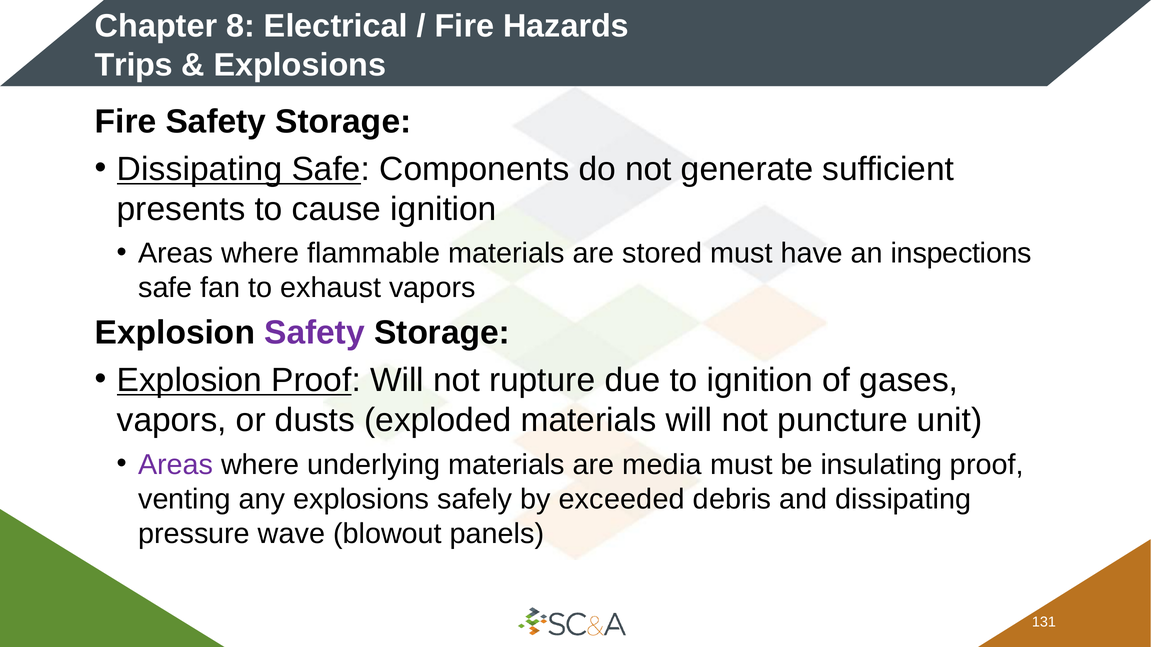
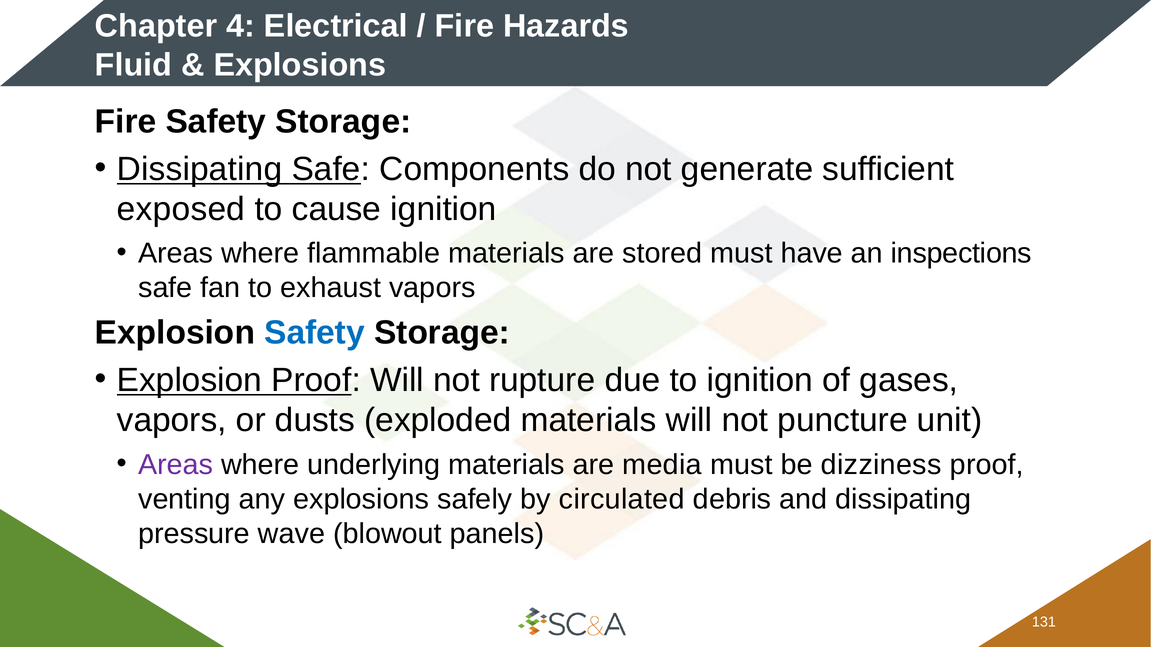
8: 8 -> 4
Trips: Trips -> Fluid
presents: presents -> exposed
Safety at (314, 333) colour: purple -> blue
insulating: insulating -> dizziness
exceeded: exceeded -> circulated
